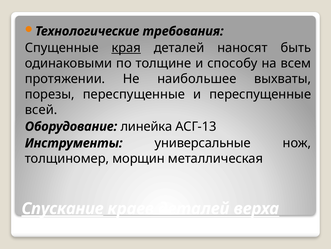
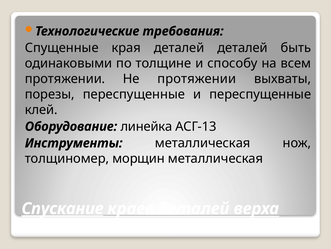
края underline: present -> none
деталей наносят: наносят -> деталей
Не наибольшее: наибольшее -> протяжении
всей: всей -> клей
Инструменты универсальные: универсальные -> металлическая
